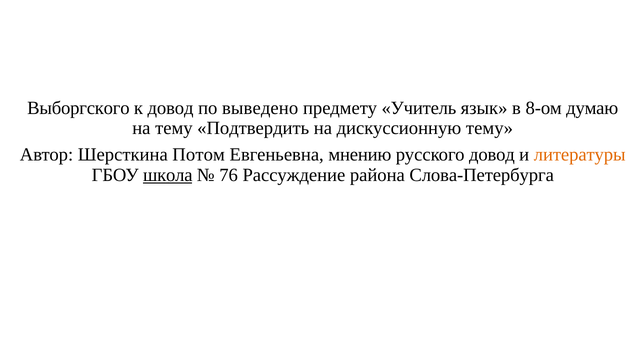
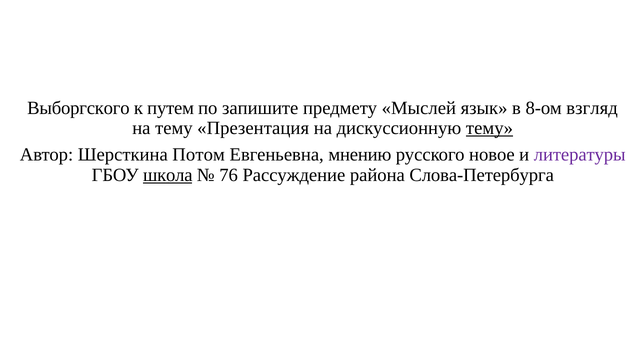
к довод: довод -> путем
выведено: выведено -> запишите
Учитель: Учитель -> Мыслей
думаю: думаю -> взгляд
Подтвердить: Подтвердить -> Презентация
тему at (489, 128) underline: none -> present
русского довод: довод -> новое
литературы colour: orange -> purple
